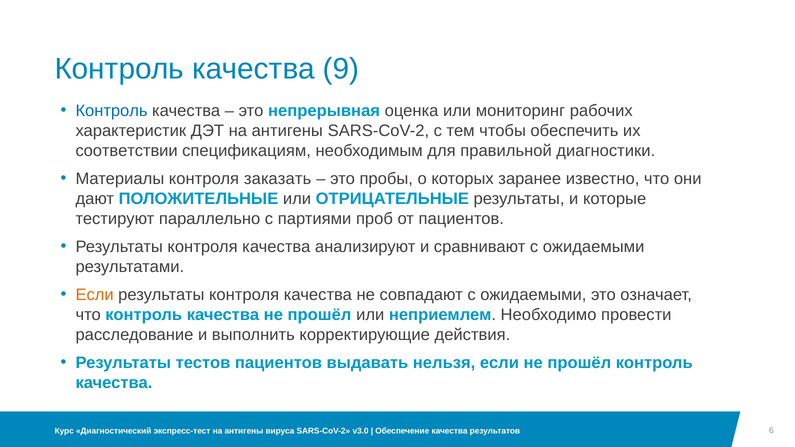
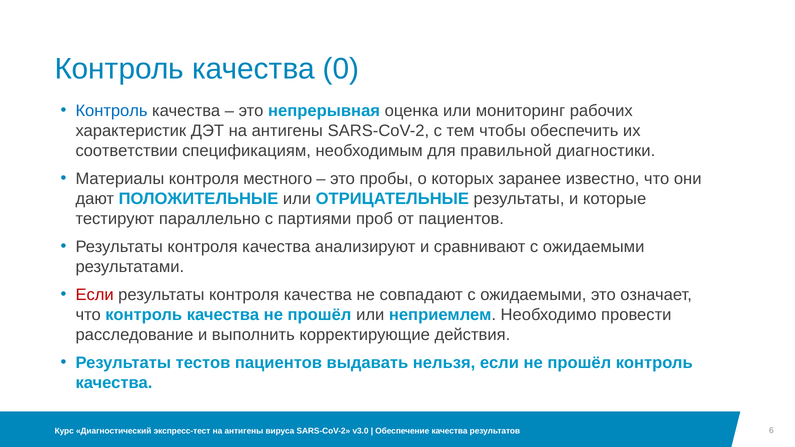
9: 9 -> 0
заказать: заказать -> местного
Если at (95, 295) colour: orange -> red
